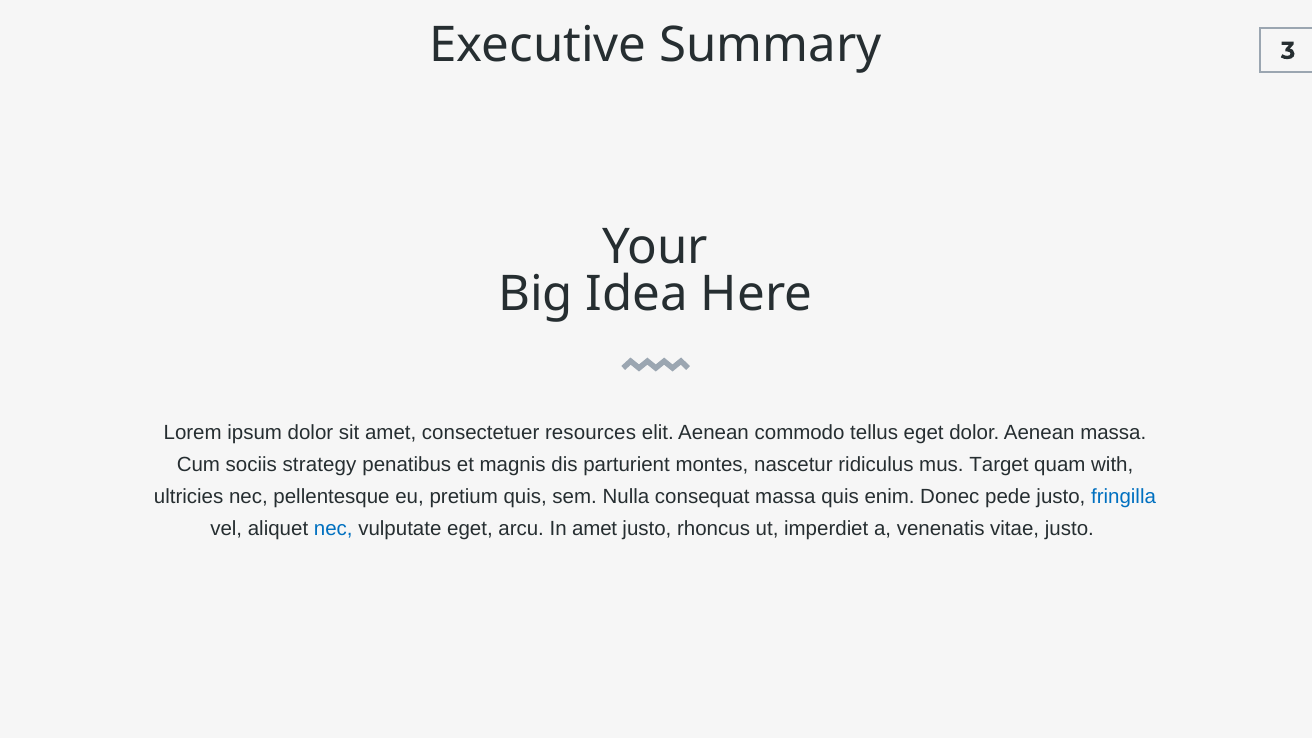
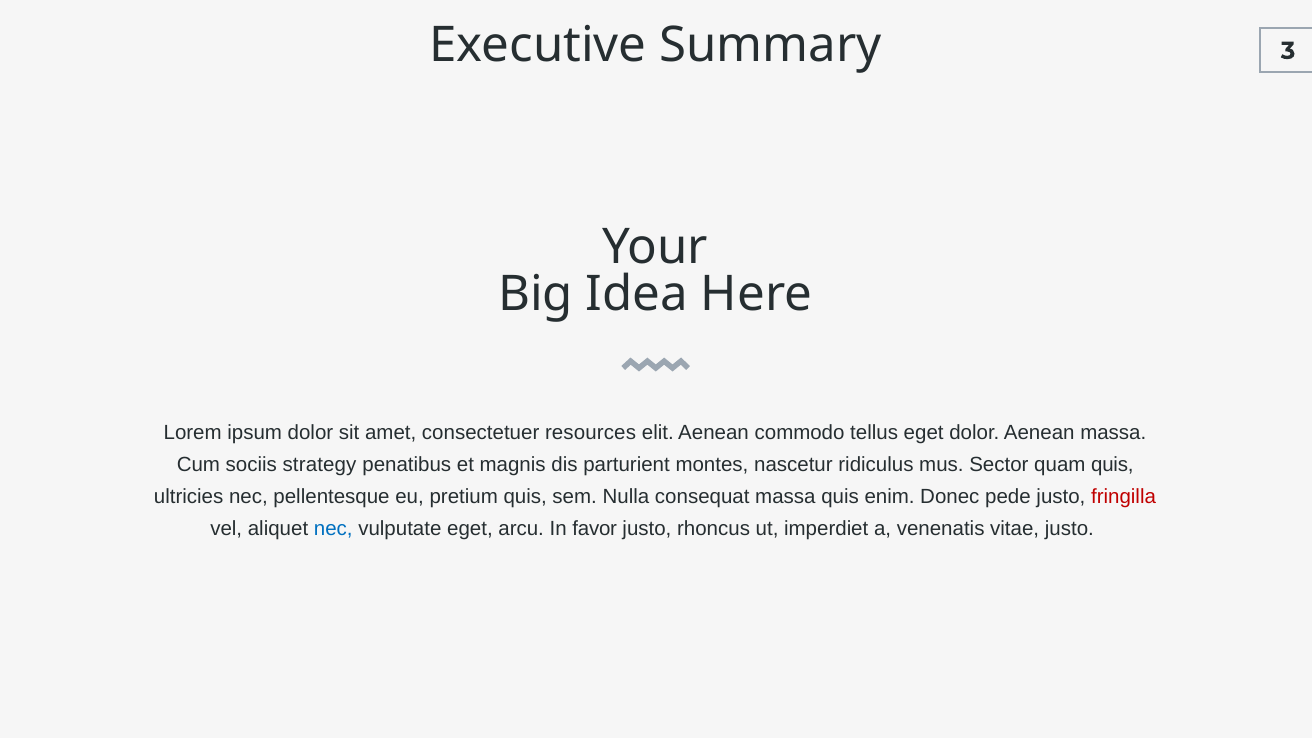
Target: Target -> Sector
quam with: with -> quis
fringilla colour: blue -> red
In amet: amet -> favor
